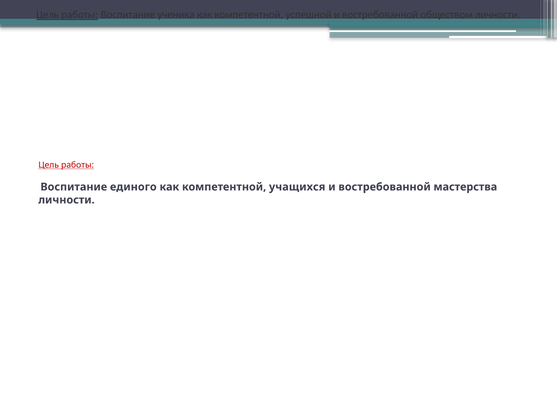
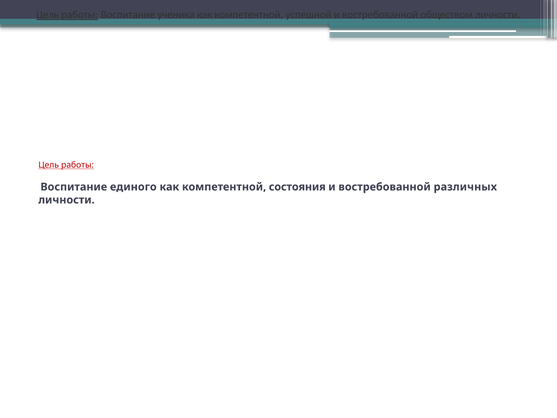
учащихся: учащихся -> состояния
мастерства: мастерства -> различных
